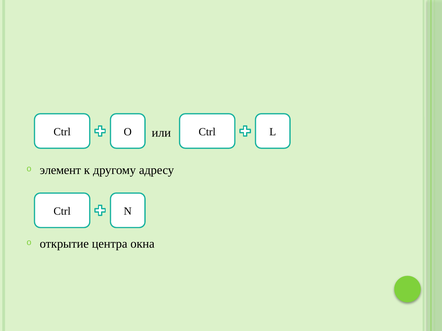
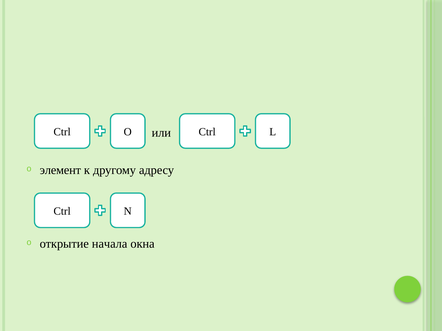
центра: центра -> начала
